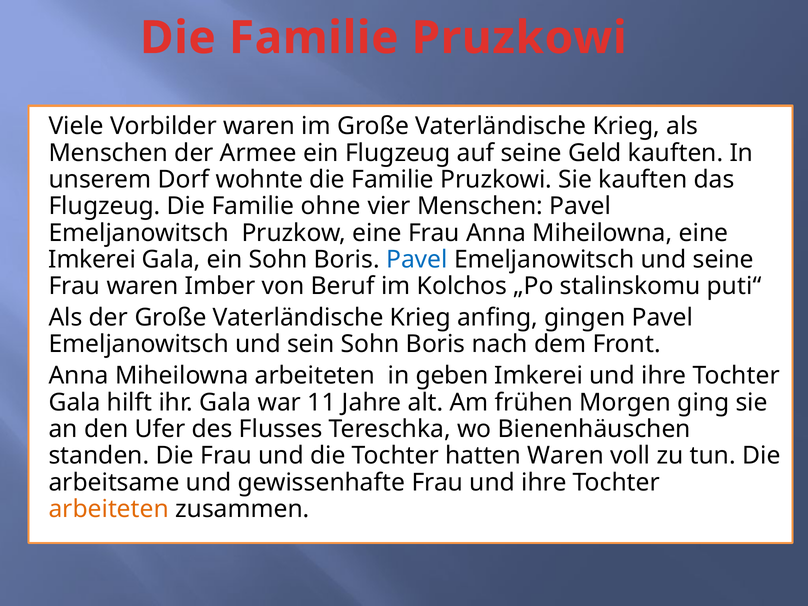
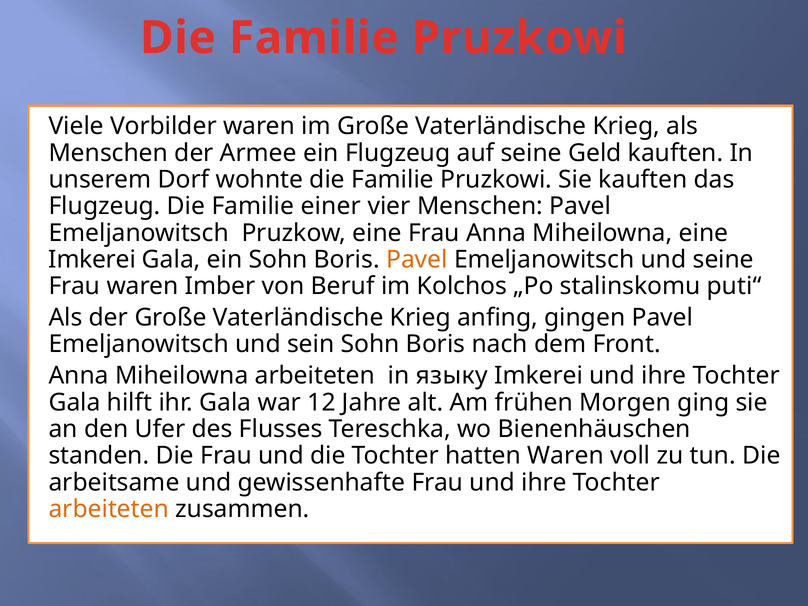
ohne: ohne -> einer
Pavel at (417, 260) colour: blue -> orange
geben: geben -> языку
11: 11 -> 12
